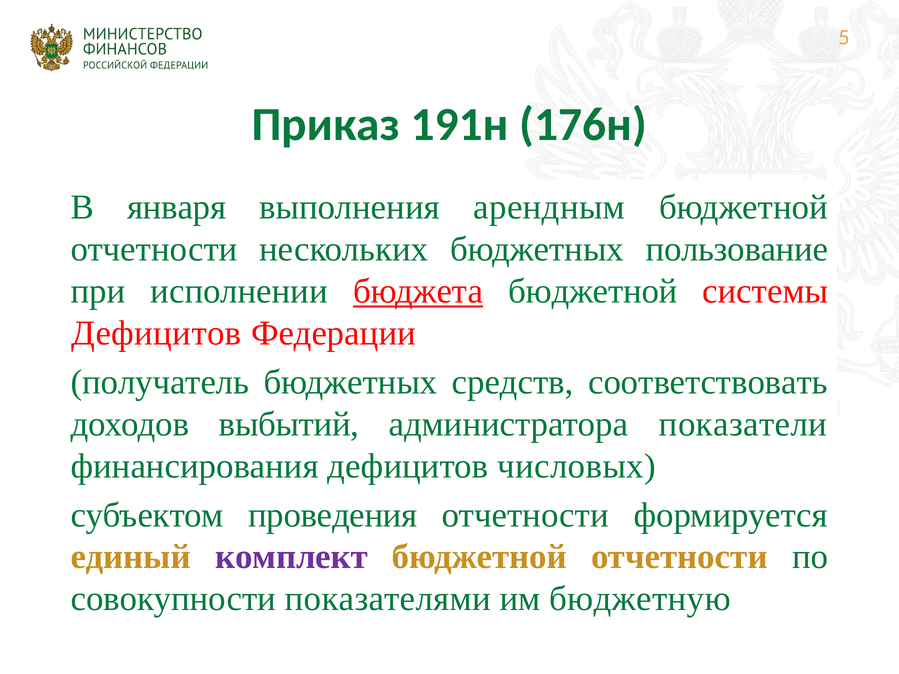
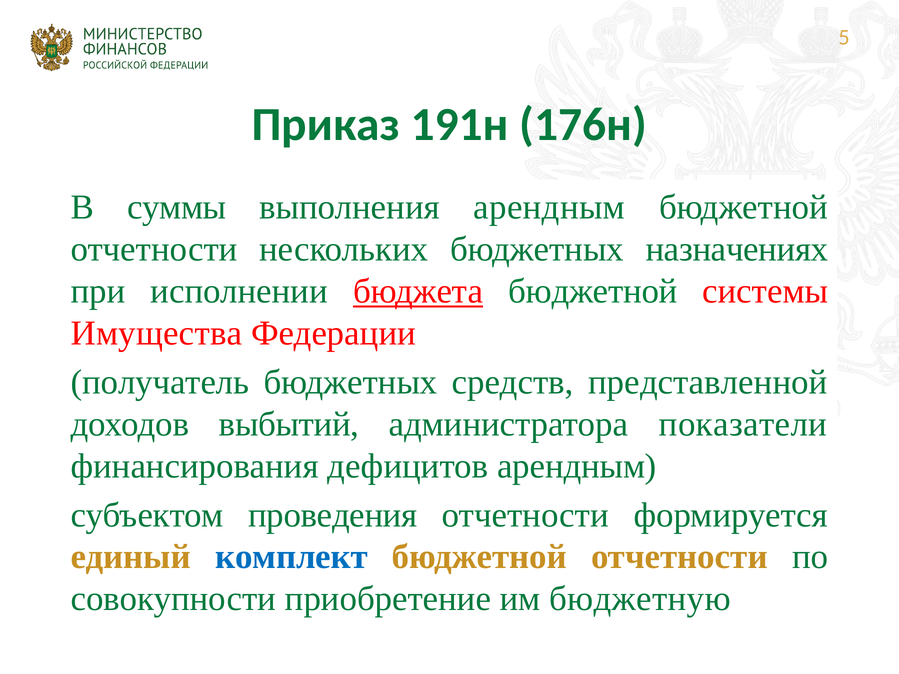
января: января -> суммы
пользование: пользование -> назначениях
Дефицитов at (156, 333): Дефицитов -> Имущества
соответствовать: соответствовать -> представленной
дефицитов числовых: числовых -> арендным
комплект colour: purple -> blue
показателями: показателями -> приобретение
